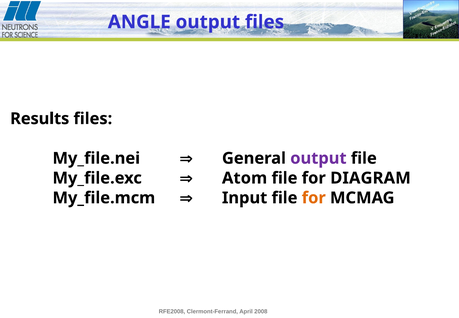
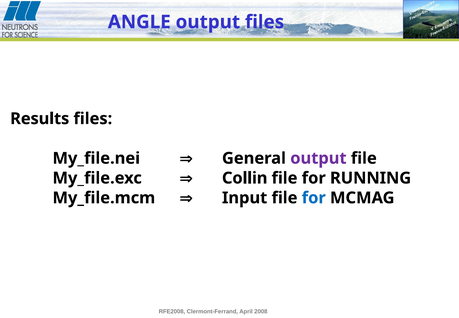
Atom: Atom -> Collin
DIAGRAM: DIAGRAM -> RUNNING
for at (314, 198) colour: orange -> blue
